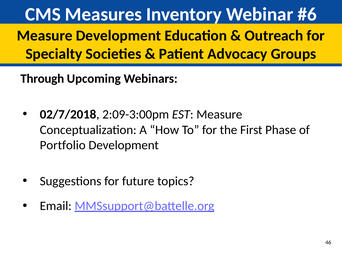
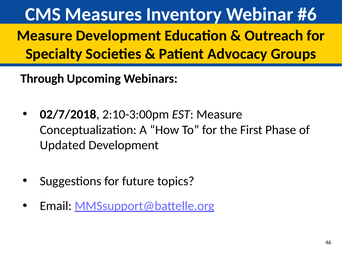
2:09-3:00pm: 2:09-3:00pm -> 2:10-3:00pm
Portfolio: Portfolio -> Updated
